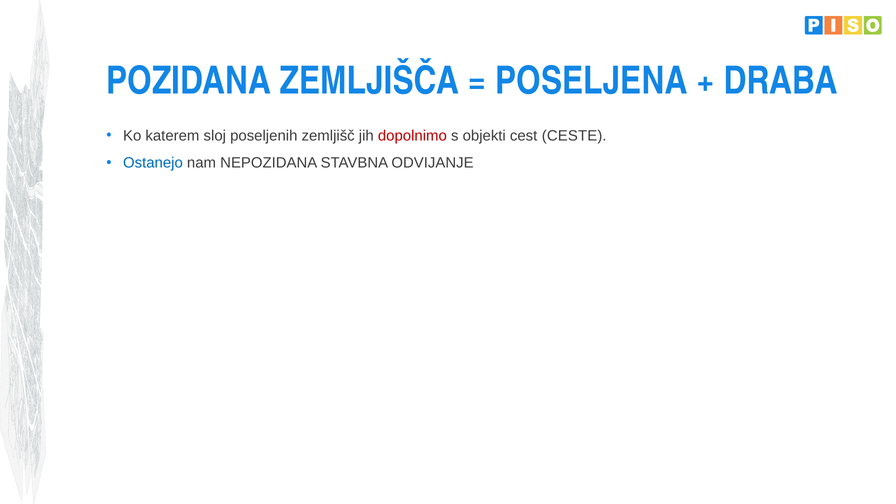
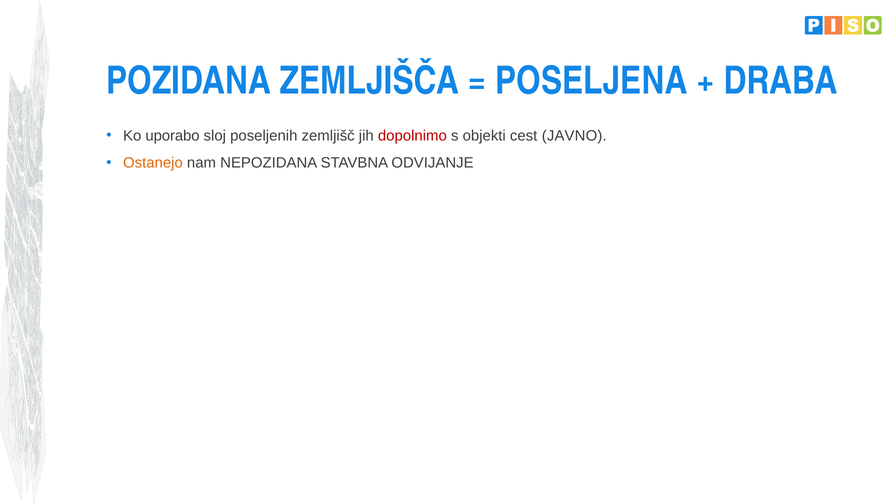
katerem: katerem -> uporabo
CESTE: CESTE -> JAVNO
Ostanejo colour: blue -> orange
